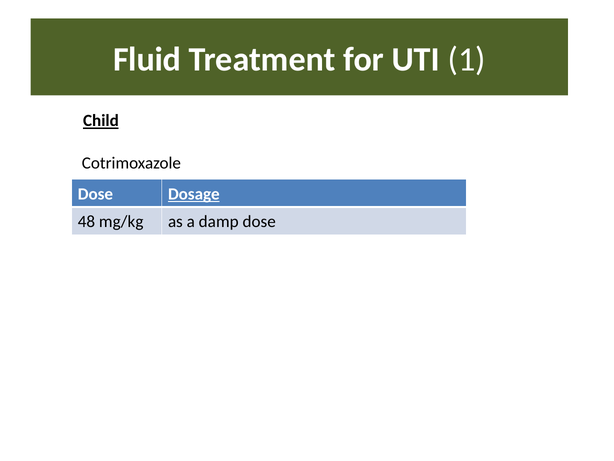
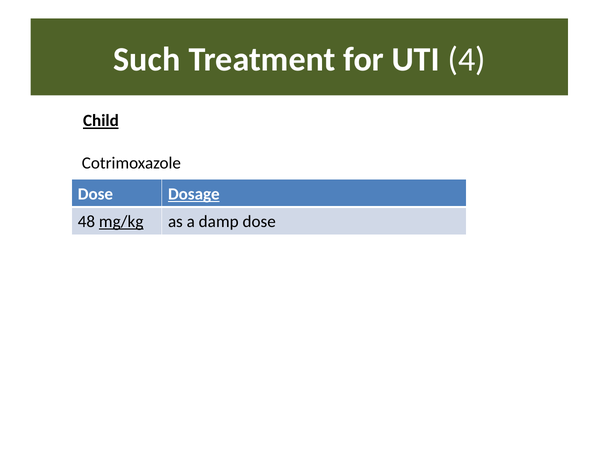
Fluid: Fluid -> Such
1: 1 -> 4
mg/kg underline: none -> present
